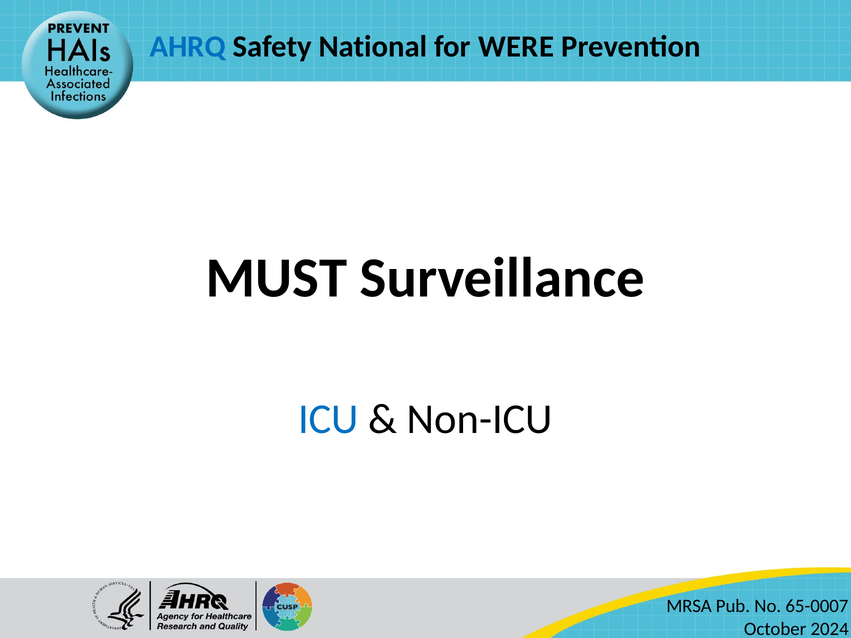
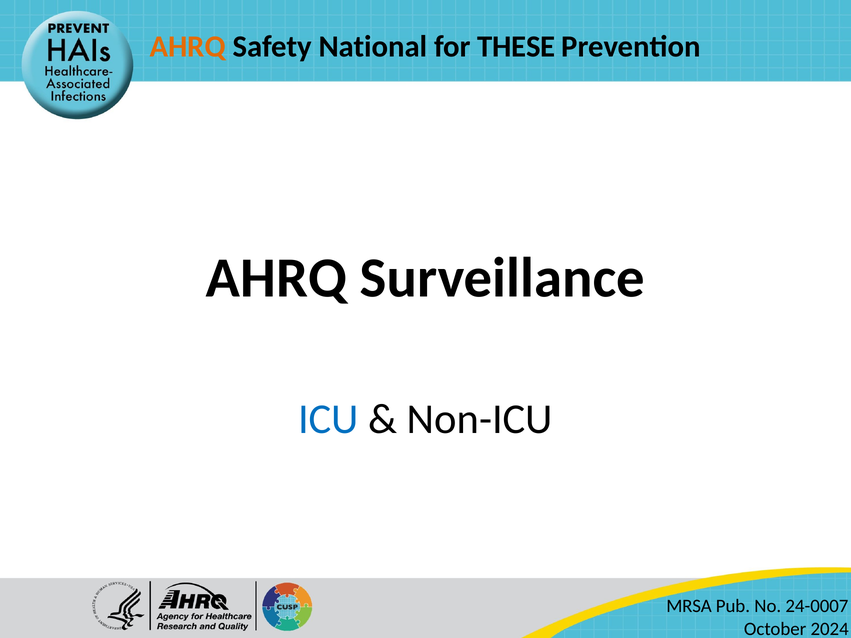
AHRQ at (188, 47) colour: blue -> orange
WERE: WERE -> THESE
MUST at (276, 278): MUST -> AHRQ
65-0007: 65-0007 -> 24-0007
